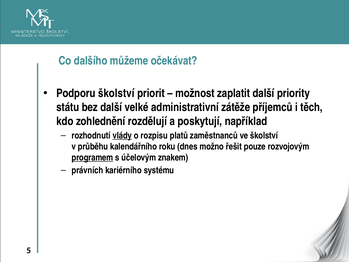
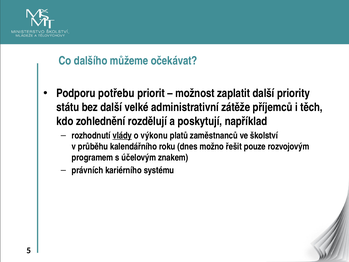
Podporu školství: školství -> potřebu
rozpisu: rozpisu -> výkonu
programem underline: present -> none
